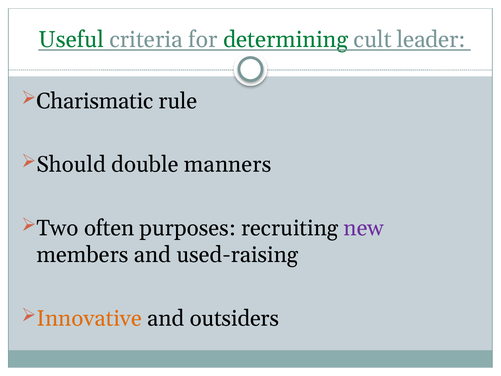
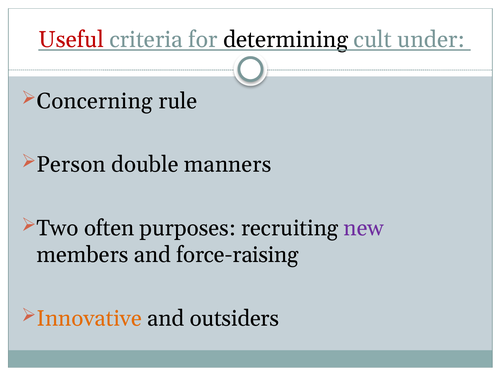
Useful colour: green -> red
determining colour: green -> black
leader: leader -> under
Charismatic: Charismatic -> Concerning
Should: Should -> Person
used-raising: used-raising -> force-raising
